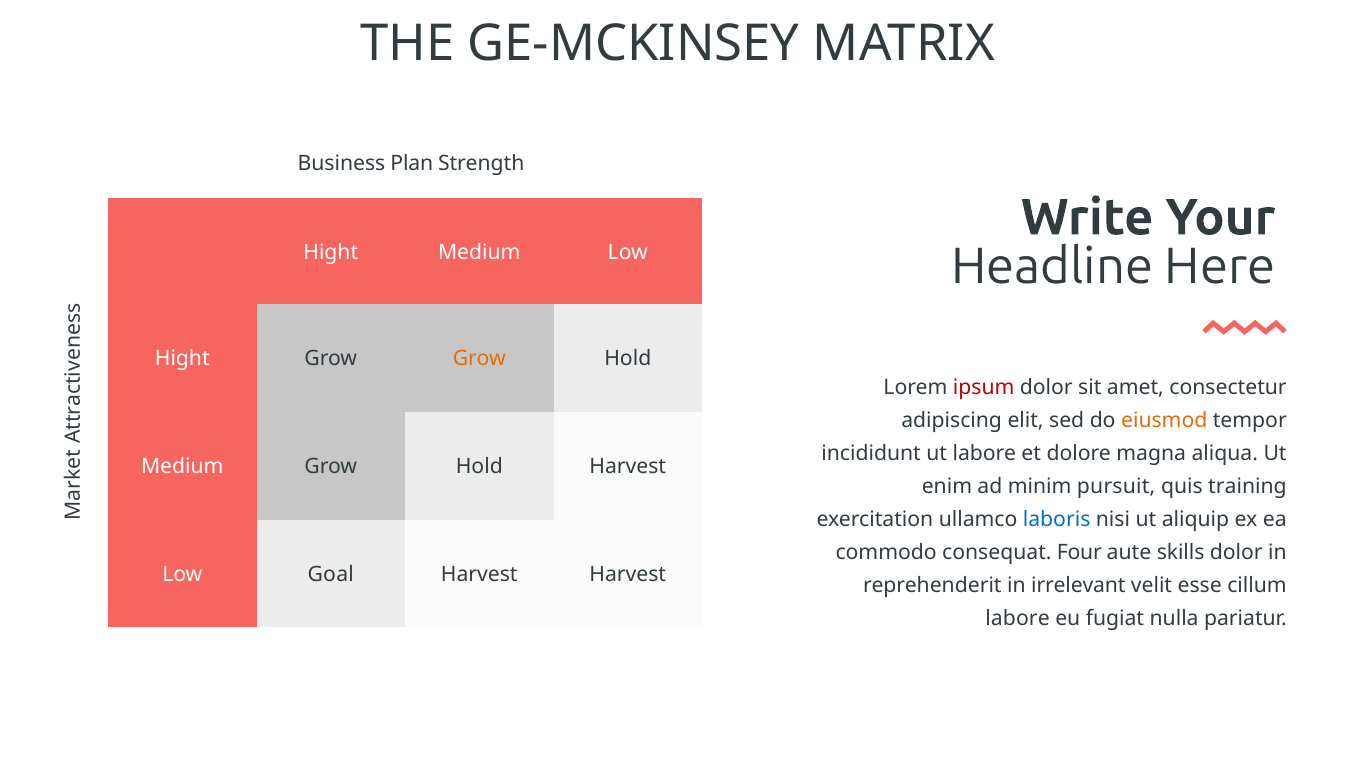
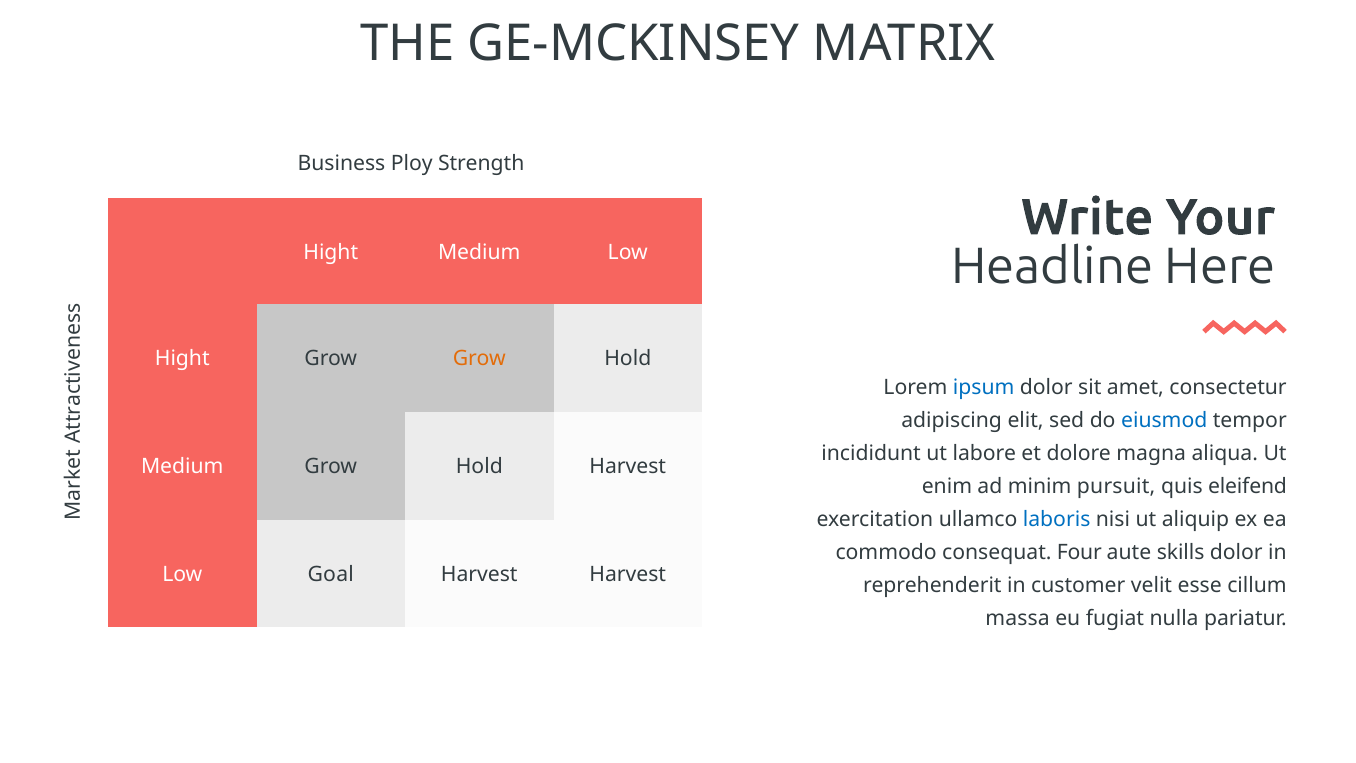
Plan: Plan -> Ploy
ipsum colour: red -> blue
eiusmod colour: orange -> blue
training: training -> eleifend
irrelevant: irrelevant -> customer
labore at (1018, 619): labore -> massa
